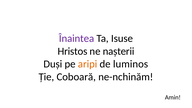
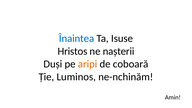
Înaintea colour: purple -> blue
luminos: luminos -> coboară
Coboară: Coboară -> Luminos
